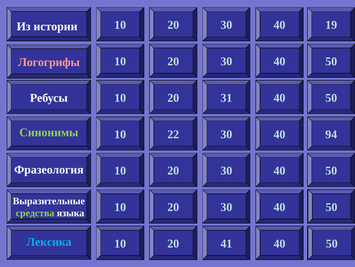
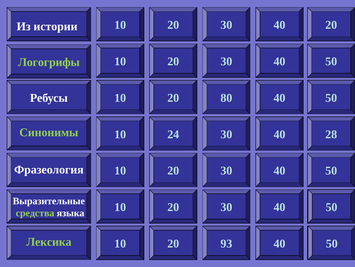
40 19: 19 -> 20
Логогрифы colour: pink -> light green
31: 31 -> 80
22: 22 -> 24
94: 94 -> 28
Лексика colour: light blue -> light green
41: 41 -> 93
